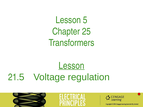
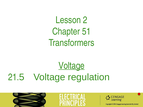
Lesson 5: 5 -> 2
25: 25 -> 51
Lesson at (71, 66): Lesson -> Voltage
